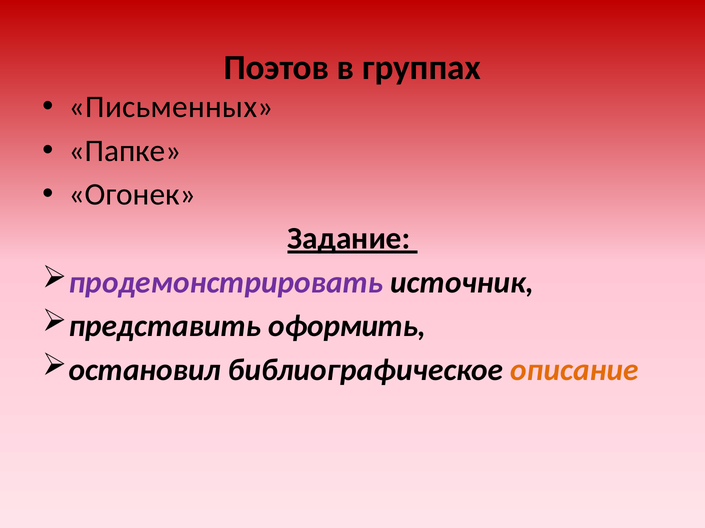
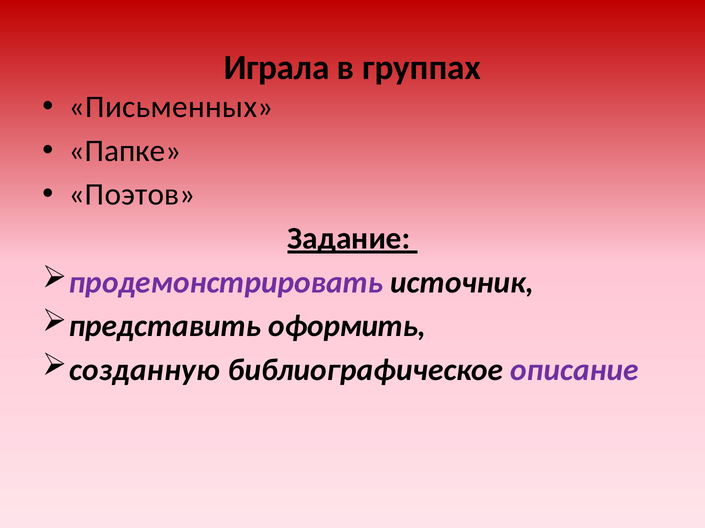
Поэтов: Поэтов -> Играла
Огонек: Огонек -> Поэтов
остановил: остановил -> созданную
описание colour: orange -> purple
